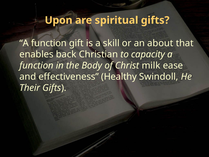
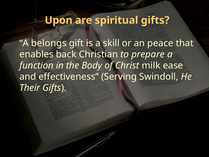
function at (49, 43): function -> belongs
about: about -> peace
capacity: capacity -> prepare
Healthy: Healthy -> Serving
